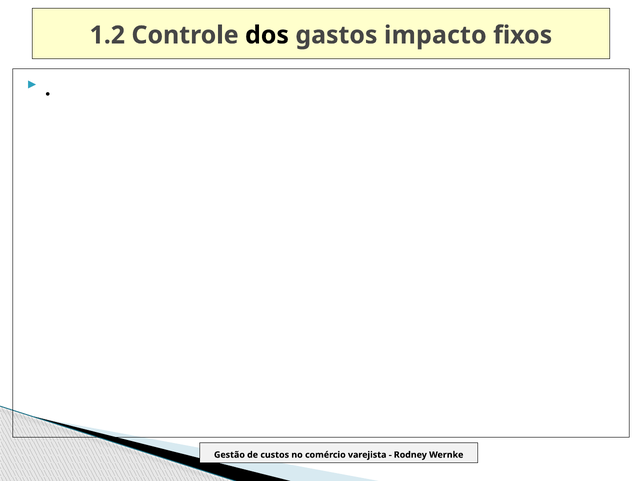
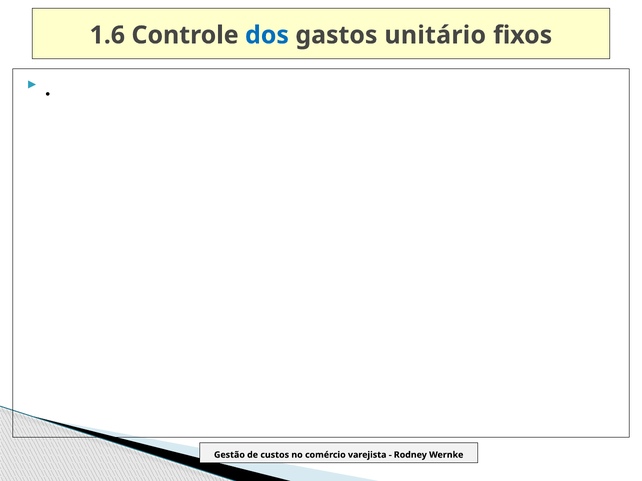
1.2: 1.2 -> 1.6
dos colour: black -> blue
impacto: impacto -> unitário
